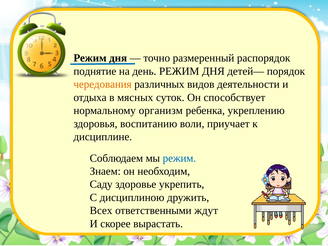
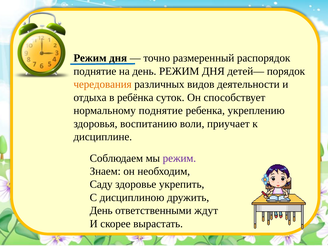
мясных: мясных -> ребёнка
нормальному организм: организм -> поднятие
режим at (179, 158) colour: blue -> purple
Всех at (101, 211): Всех -> День
